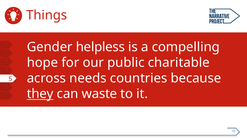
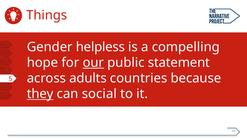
our underline: none -> present
charitable: charitable -> statement
needs: needs -> adults
waste: waste -> social
